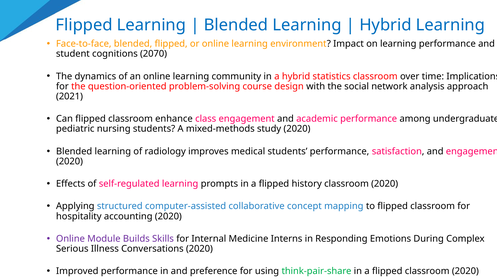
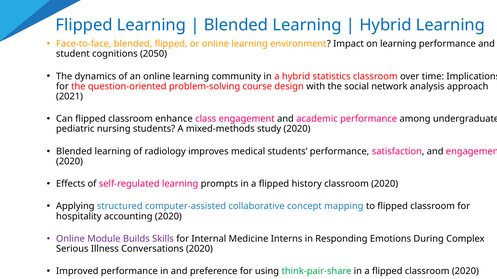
2070: 2070 -> 2050
